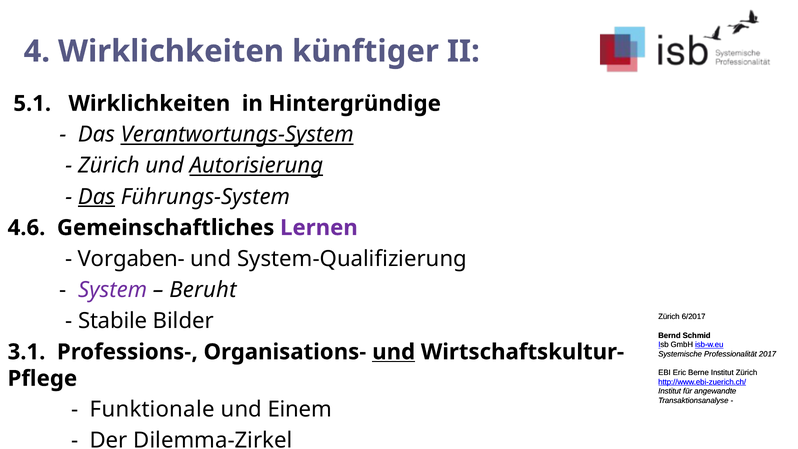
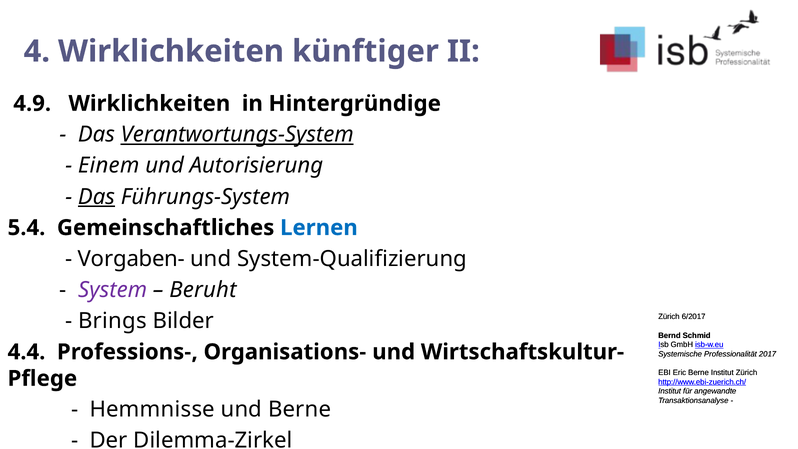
5.1: 5.1 -> 4.9
Zürich at (109, 166): Zürich -> Einem
Autorisierung underline: present -> none
4.6: 4.6 -> 5.4
Lernen colour: purple -> blue
Stabile: Stabile -> Brings
3.1: 3.1 -> 4.4
und at (394, 352) underline: present -> none
Funktionale: Funktionale -> Hemmnisse
und Einem: Einem -> Berne
